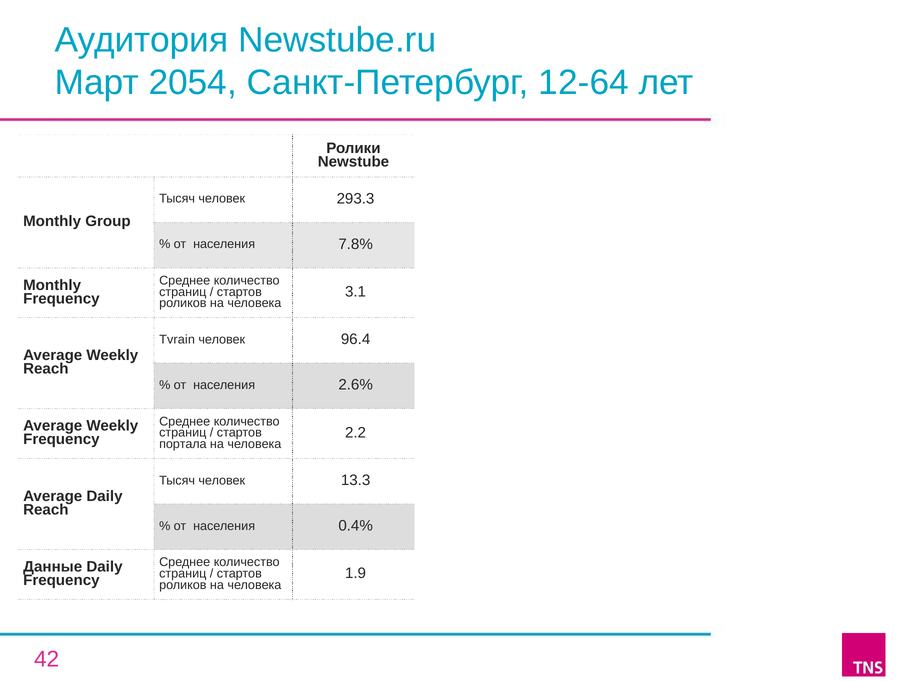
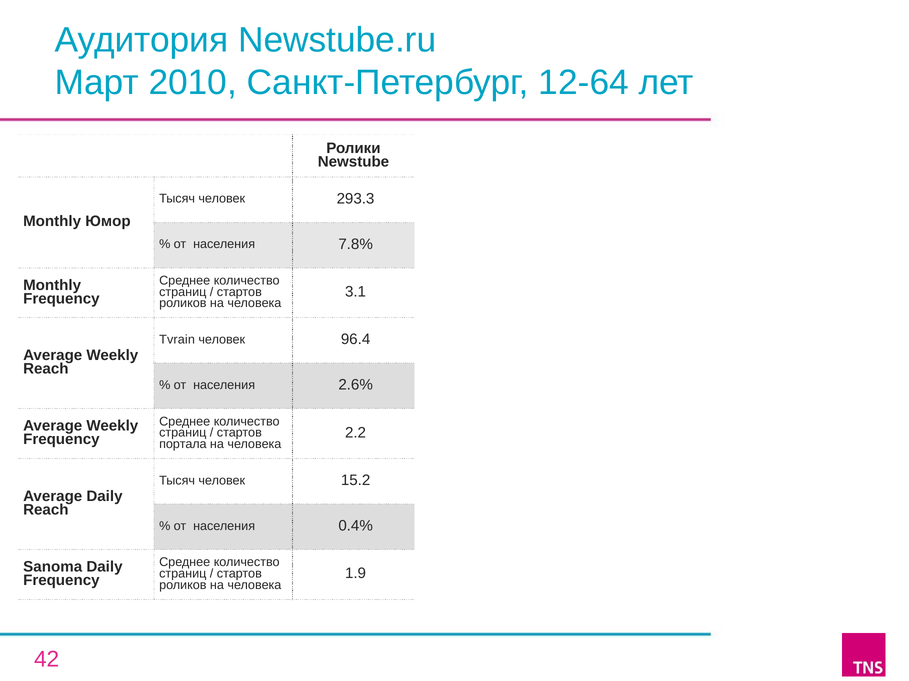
2054: 2054 -> 2010
Group: Group -> Юмор
13.3: 13.3 -> 15.2
Данные: Данные -> Sanoma
